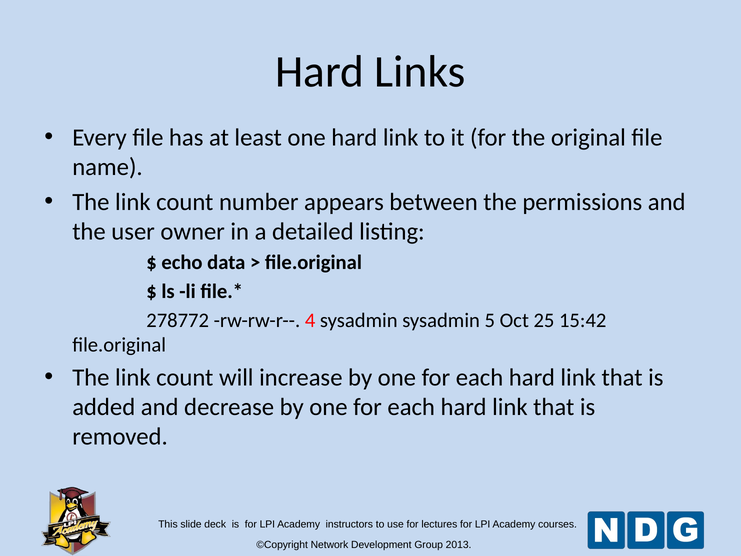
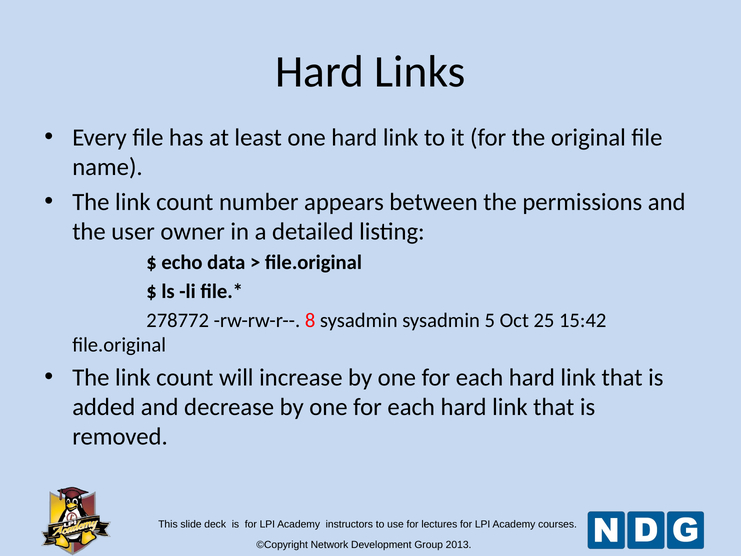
4: 4 -> 8
